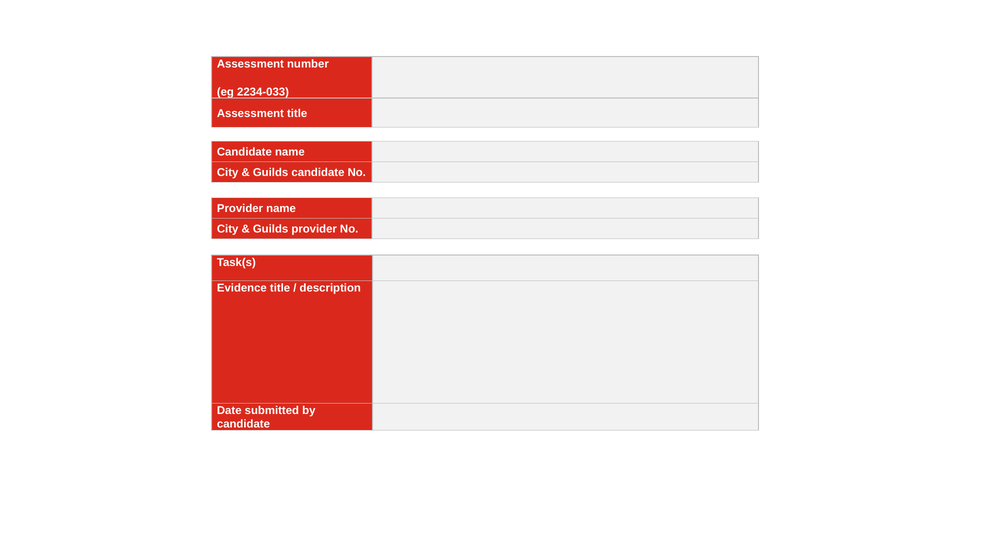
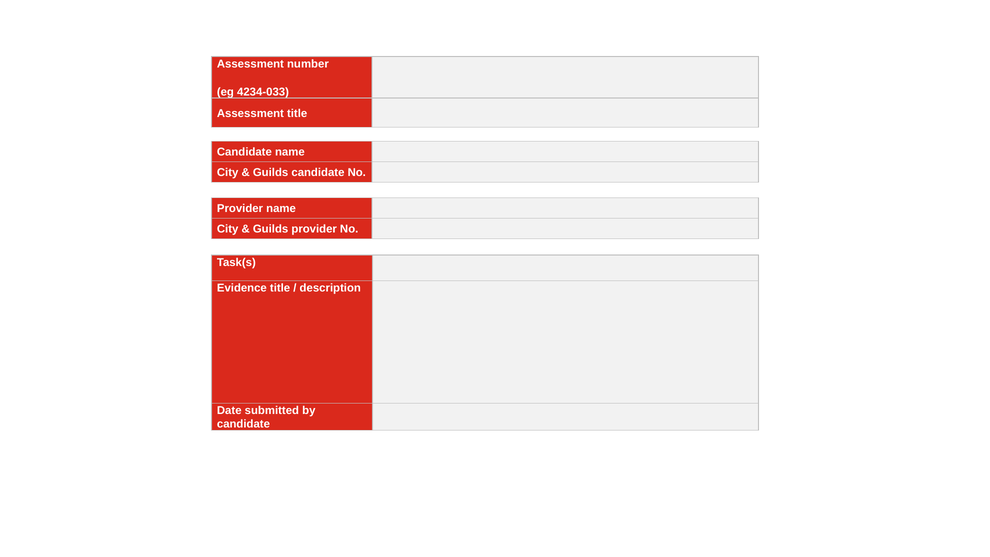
2234-033: 2234-033 -> 4234-033
